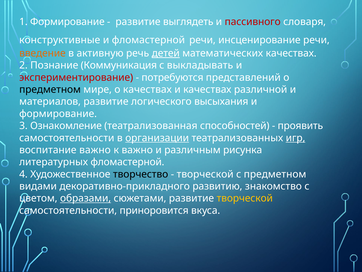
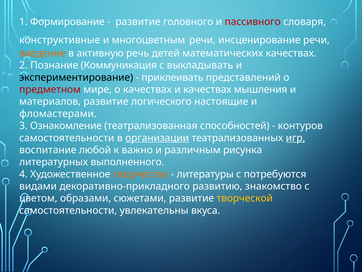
выглядеть: выглядеть -> головного
и фломастерной: фломастерной -> многоцветным
детей underline: present -> none
экспериментирование colour: red -> black
потребуются: потребуются -> приклеивать
предметном at (50, 89) colour: black -> red
различной: различной -> мышления
высыхания: высыхания -> настоящие
формирование at (58, 114): формирование -> фломастерами
проявить: проявить -> контуров
воспитание важно: важно -> любой
литературных фломастерной: фломастерной -> выполненного
творчество colour: black -> orange
творческой at (205, 174): творческой -> литературы
с предметном: предметном -> потребуются
образами underline: present -> none
приноровится: приноровится -> увлекательны
